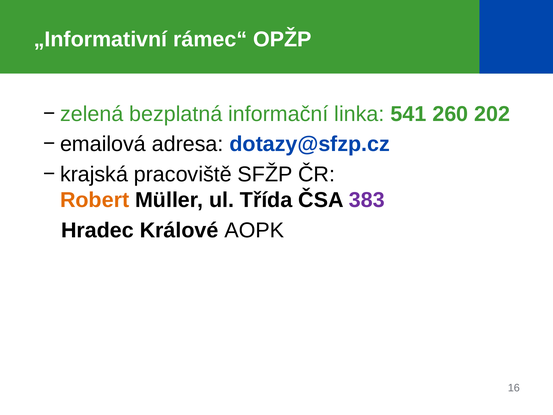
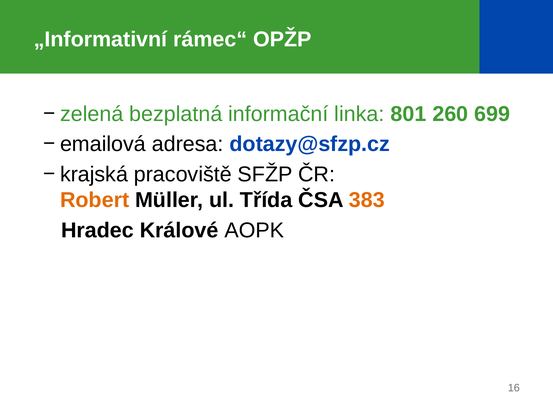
541: 541 -> 801
202: 202 -> 699
383 colour: purple -> orange
